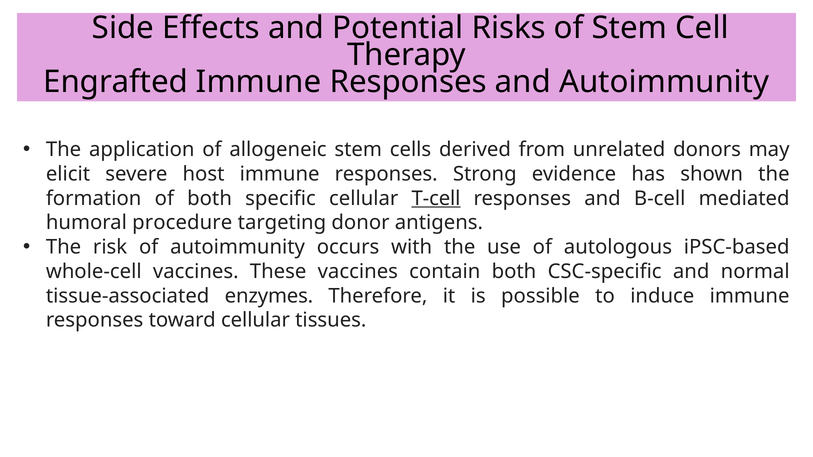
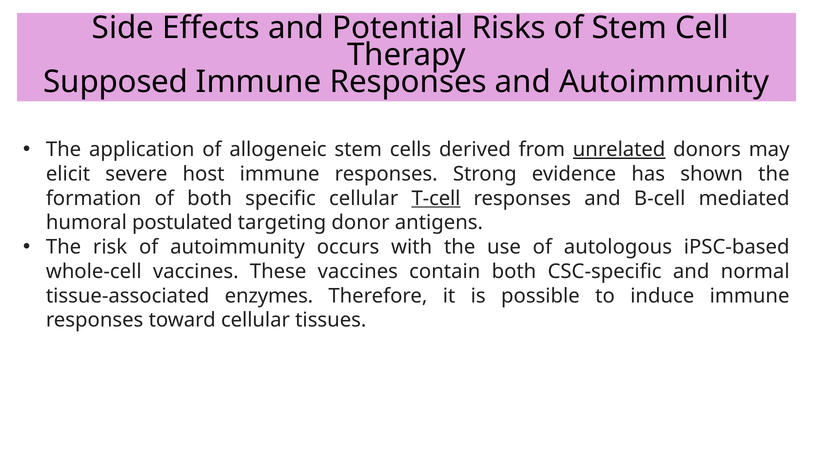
Engrafted: Engrafted -> Supposed
unrelated underline: none -> present
procedure: procedure -> postulated
